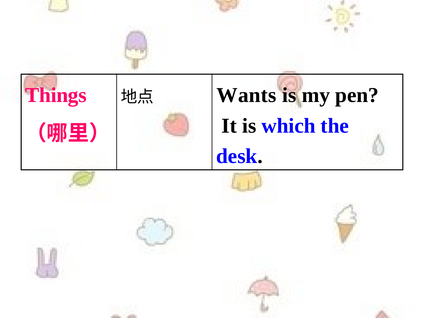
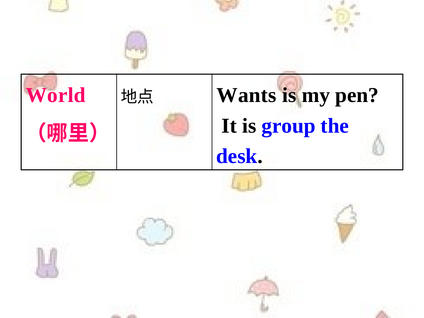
Things: Things -> World
which: which -> group
